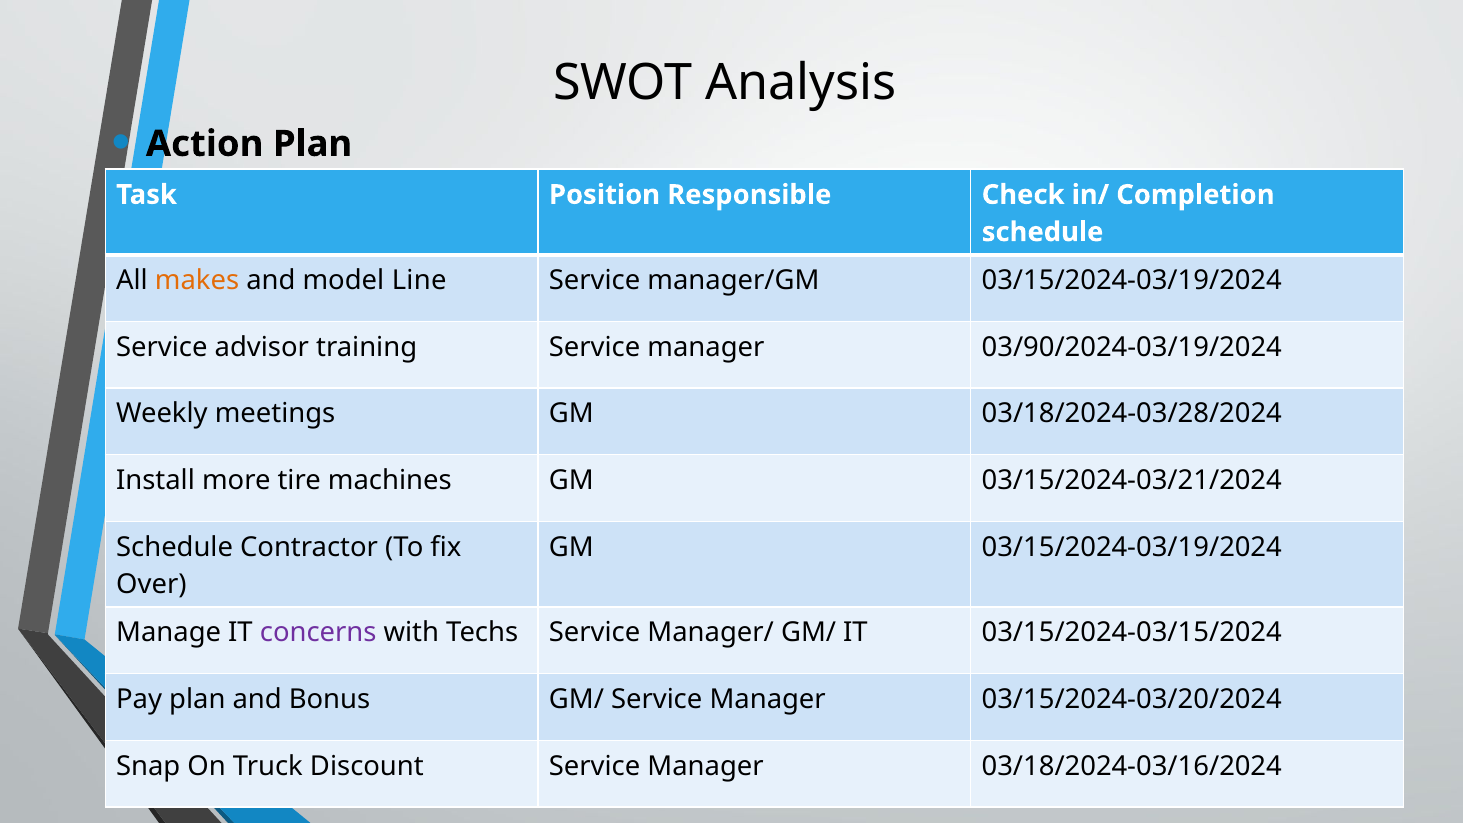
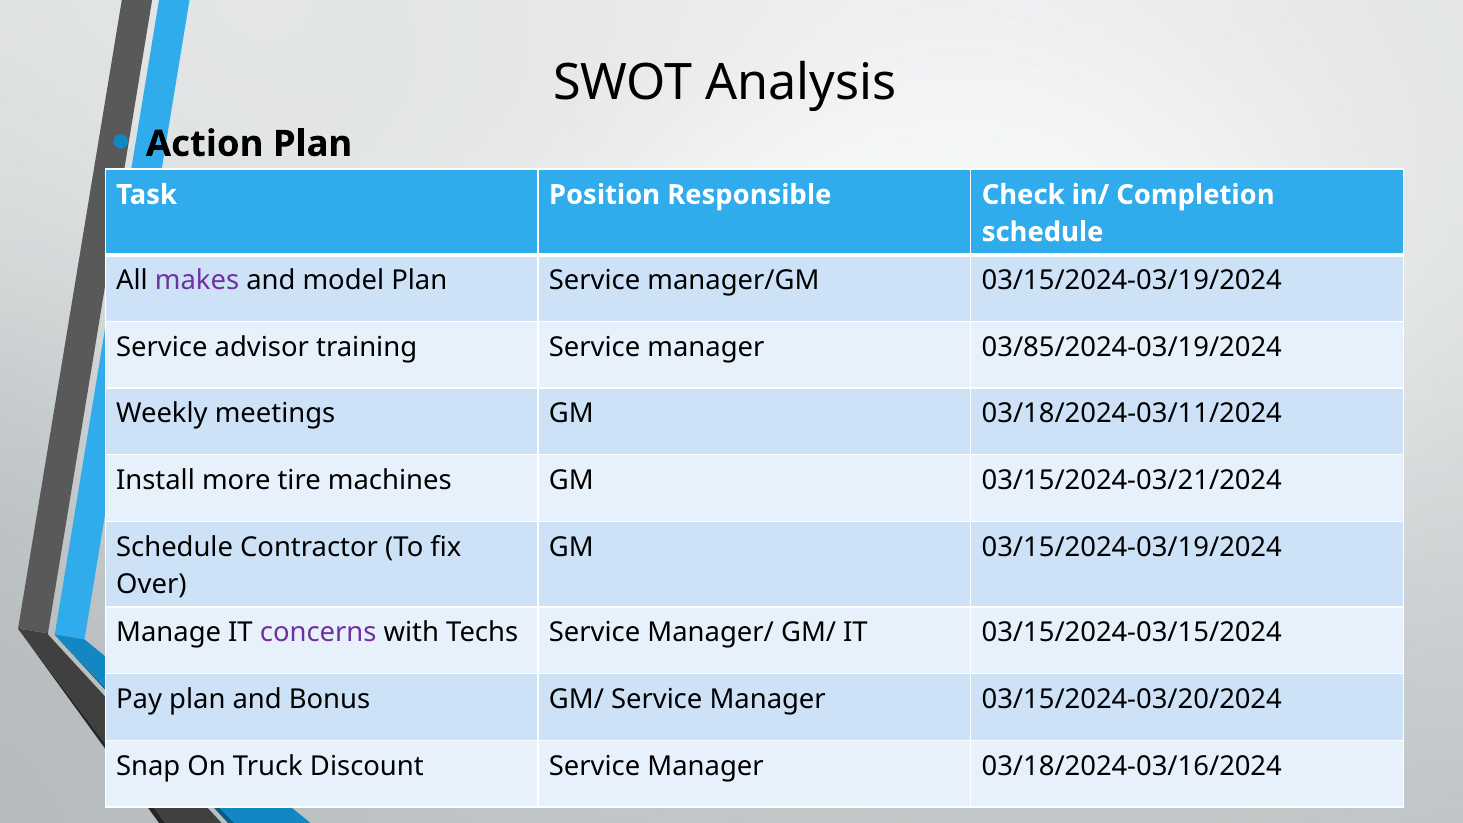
makes colour: orange -> purple
model Line: Line -> Plan
03/90/2024-03/19/2024: 03/90/2024-03/19/2024 -> 03/85/2024-03/19/2024
03/18/2024-03/28/2024: 03/18/2024-03/28/2024 -> 03/18/2024-03/11/2024
